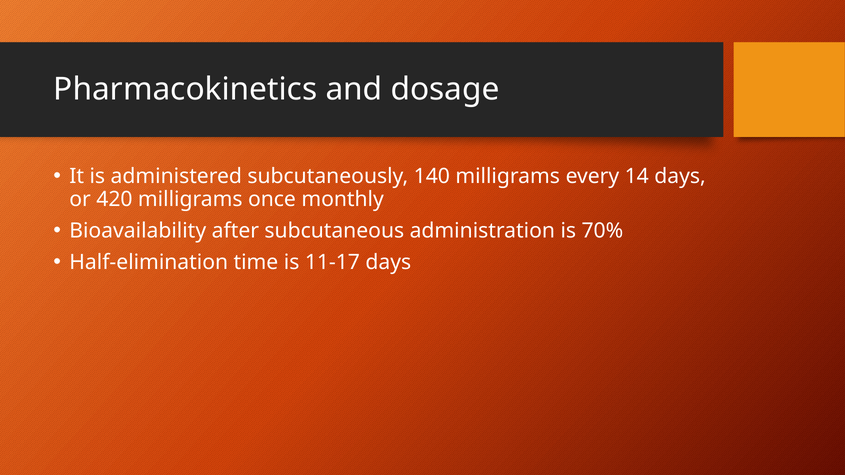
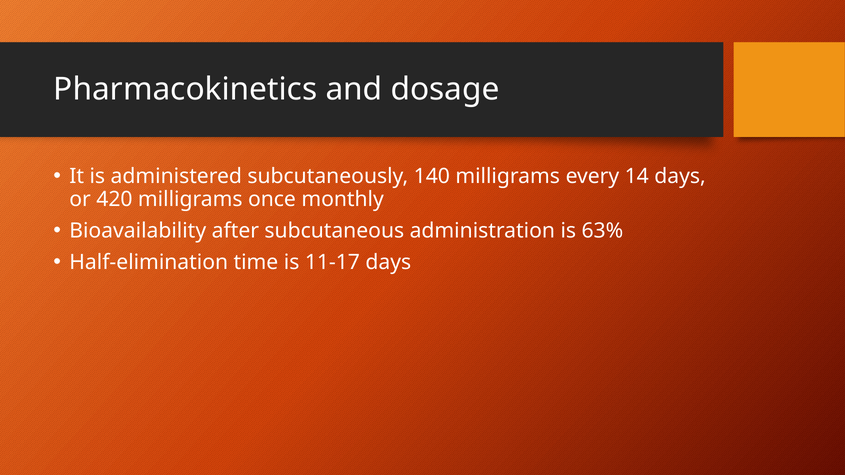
70%: 70% -> 63%
